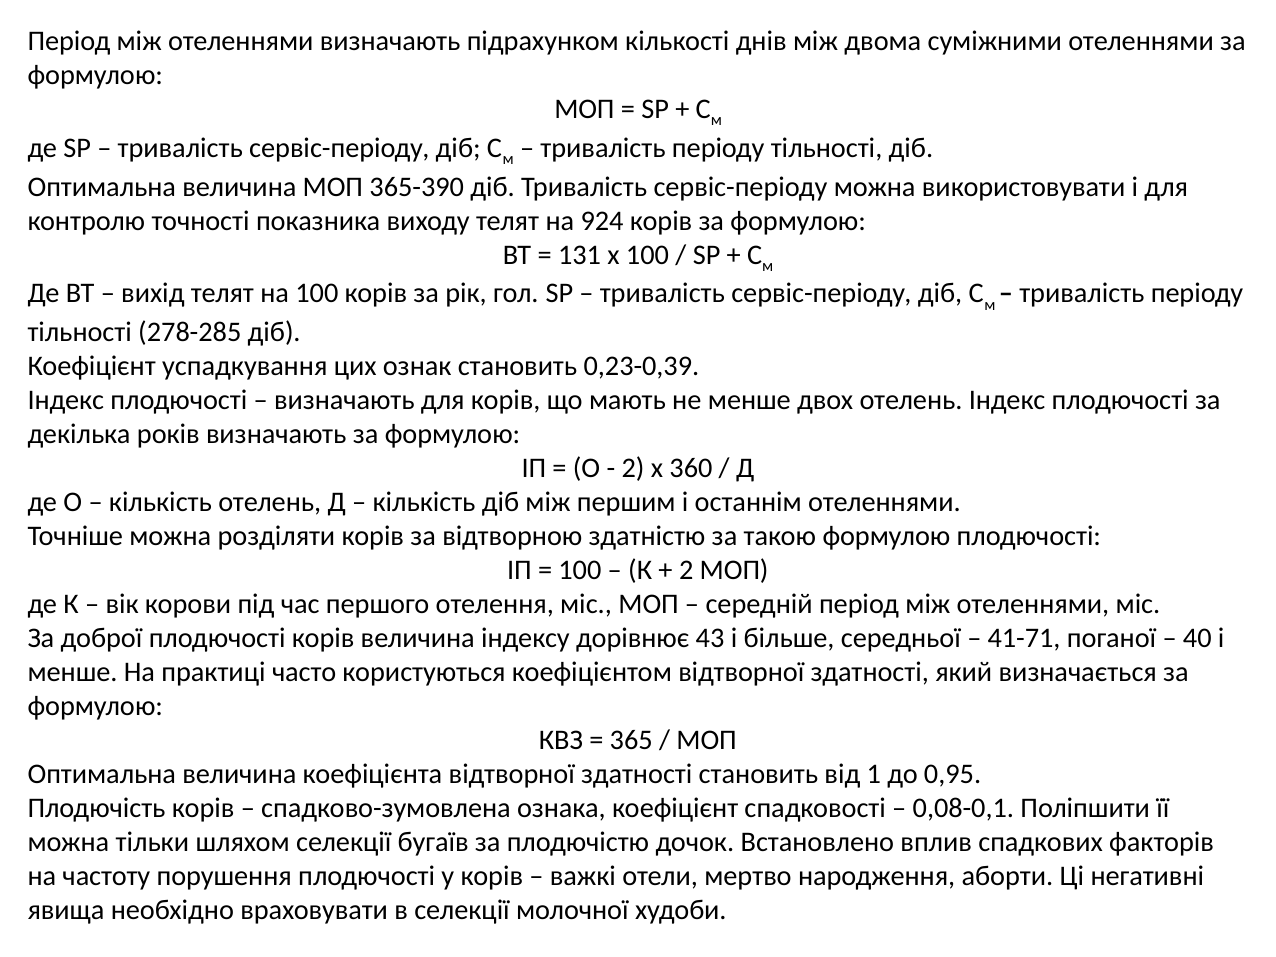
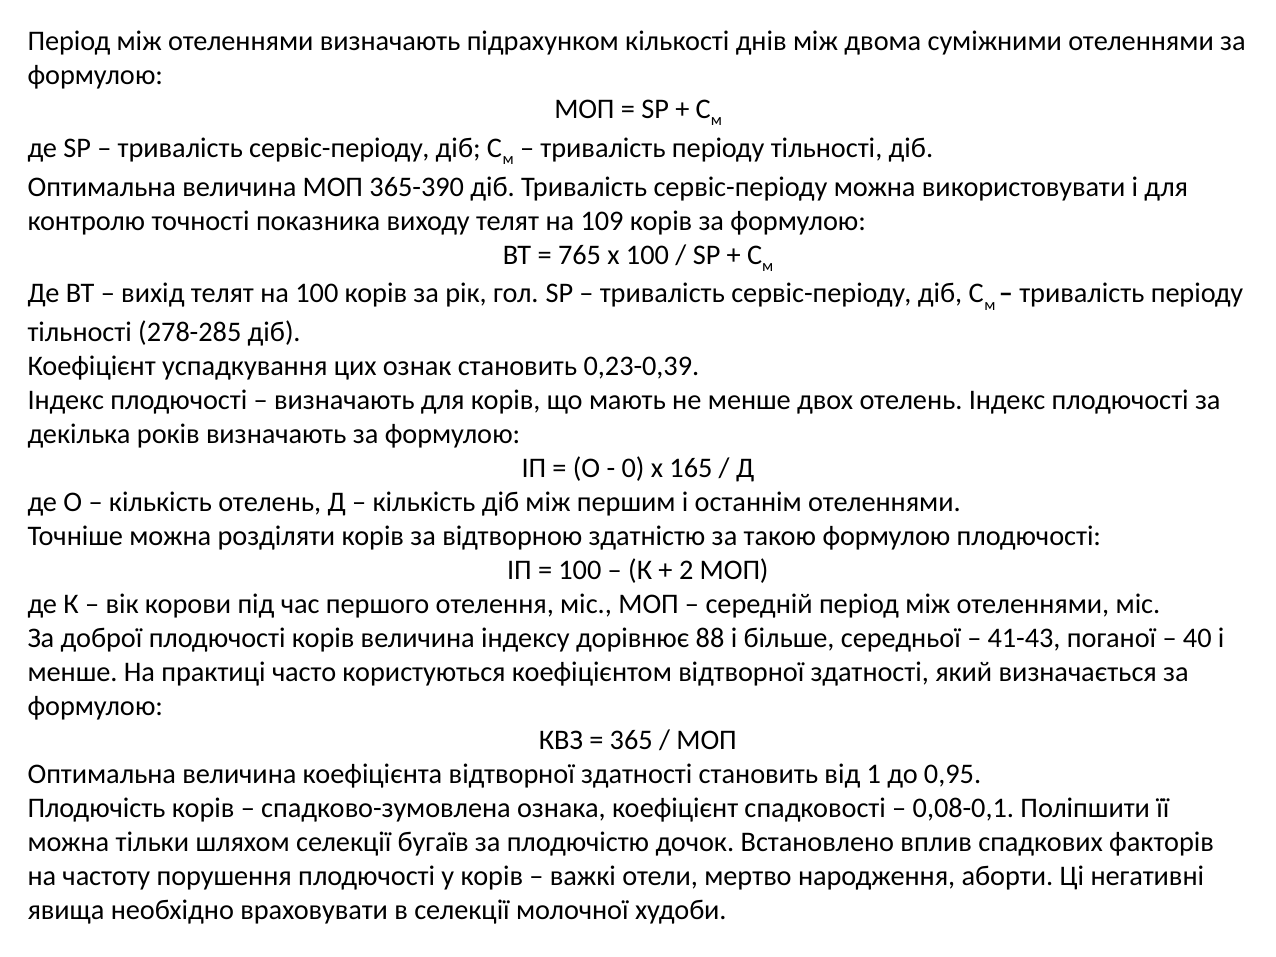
924: 924 -> 109
131: 131 -> 765
2 at (633, 468): 2 -> 0
360: 360 -> 165
43: 43 -> 88
41-71: 41-71 -> 41-43
